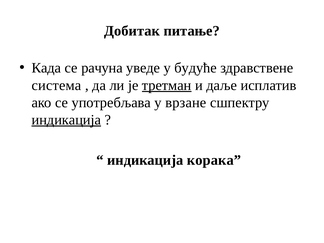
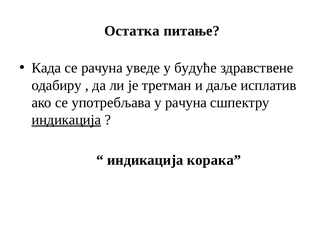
Добитак: Добитак -> Остатка
система: система -> одабиру
третман underline: present -> none
у врзане: врзане -> рачуна
